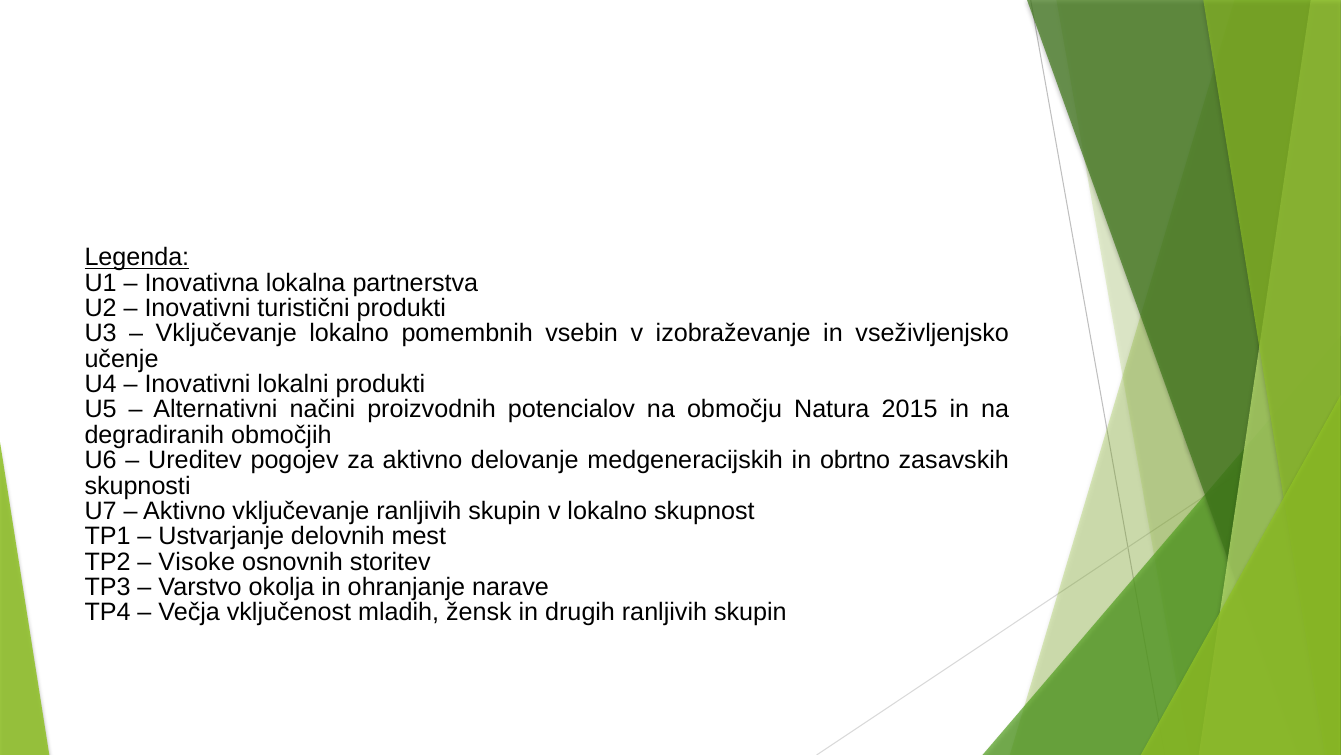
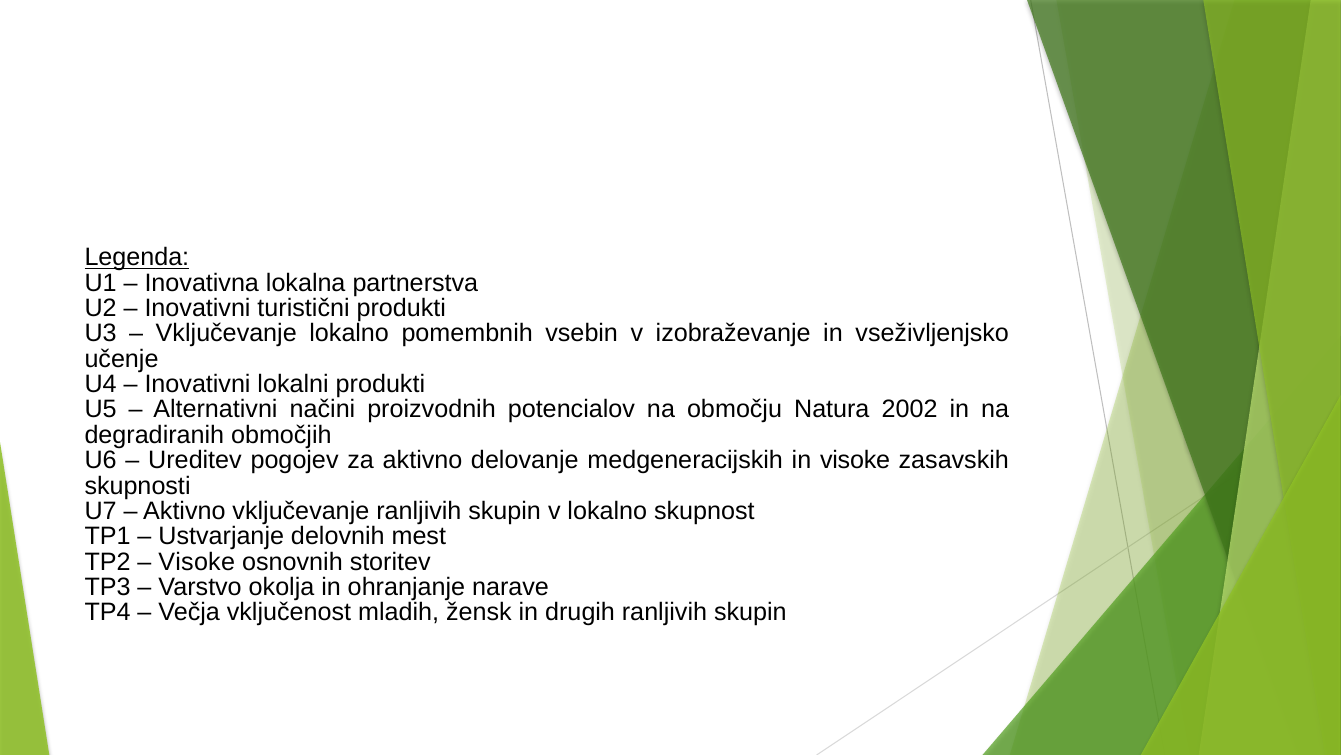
2015: 2015 -> 2002
in obrtno: obrtno -> visoke
